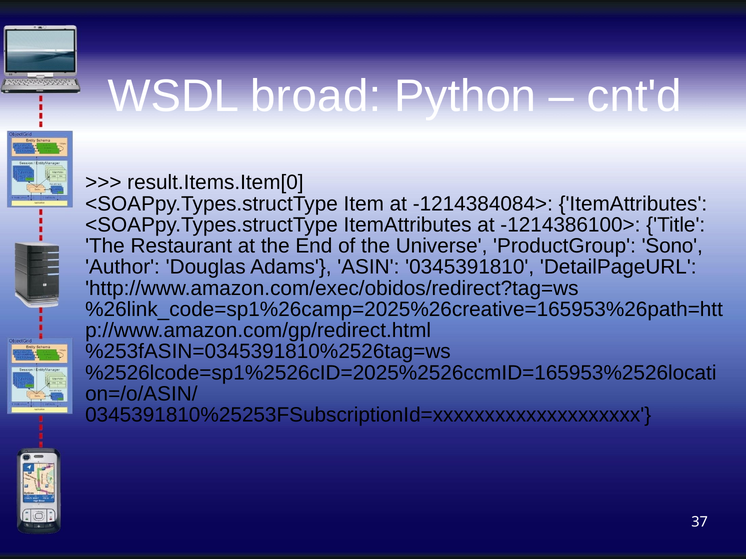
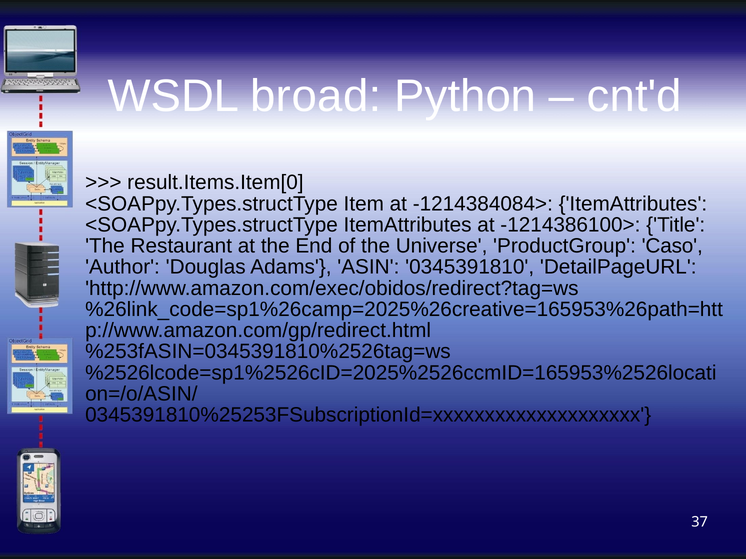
Sono: Sono -> Caso
